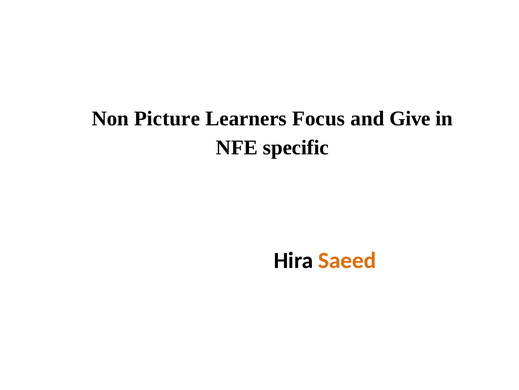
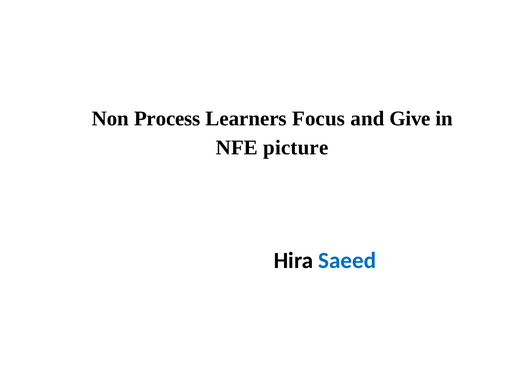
Picture: Picture -> Process
specific: specific -> picture
Saeed colour: orange -> blue
